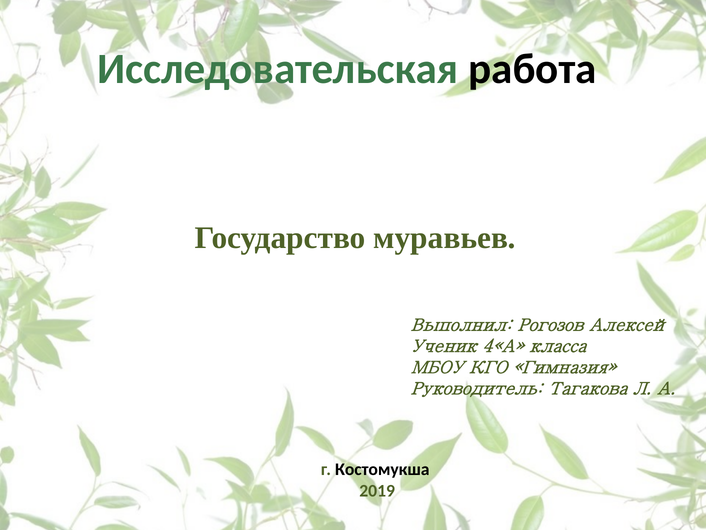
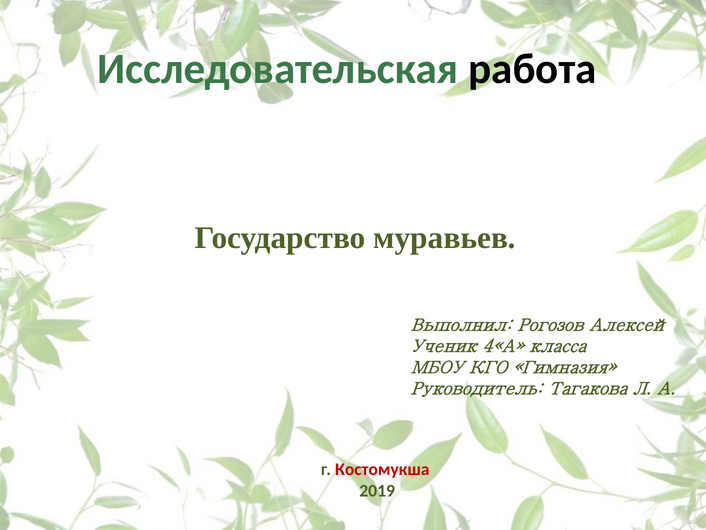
Костомукша colour: black -> red
